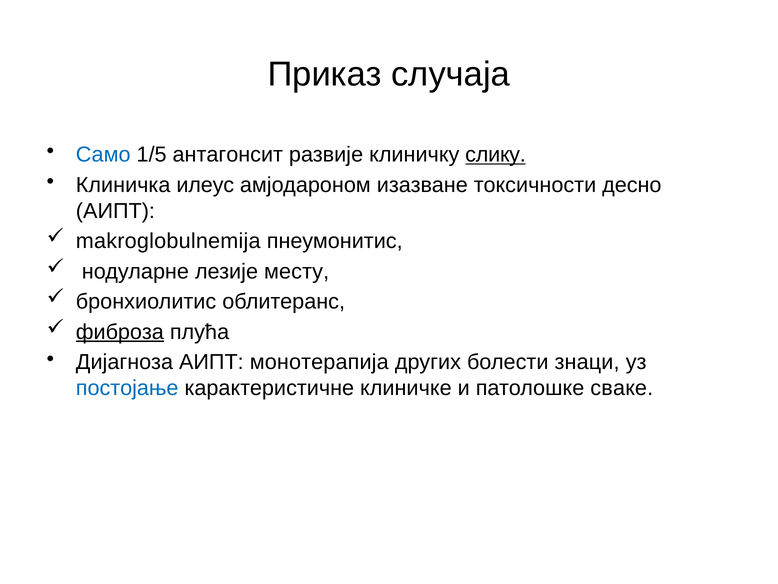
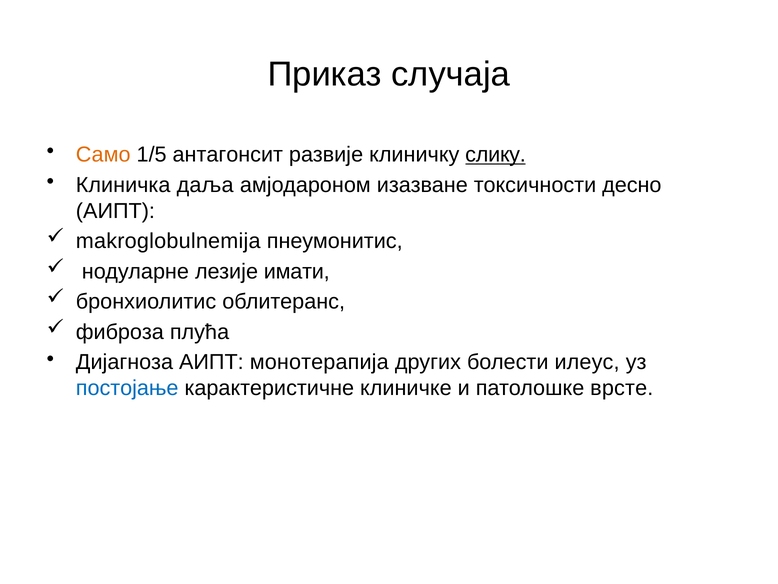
Само colour: blue -> orange
илеус: илеус -> даља
месту: месту -> имати
фиброза underline: present -> none
знаци: знаци -> илеус
сваке: сваке -> врсте
